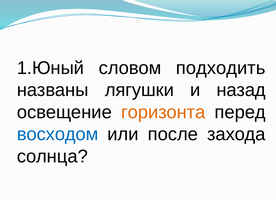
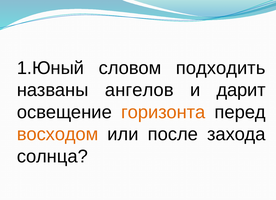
лягушки: лягушки -> ангелов
назад: назад -> дарит
восходом colour: blue -> orange
